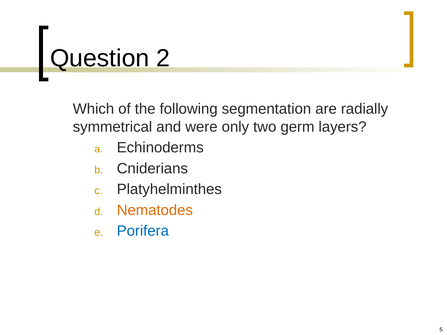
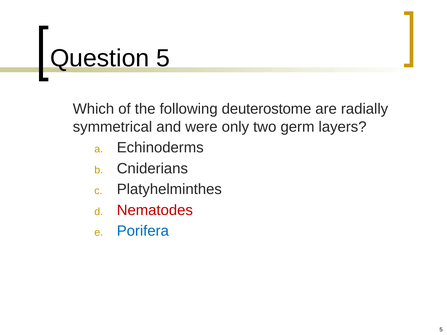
Question 2: 2 -> 5
segmentation: segmentation -> deuterostome
Nematodes colour: orange -> red
